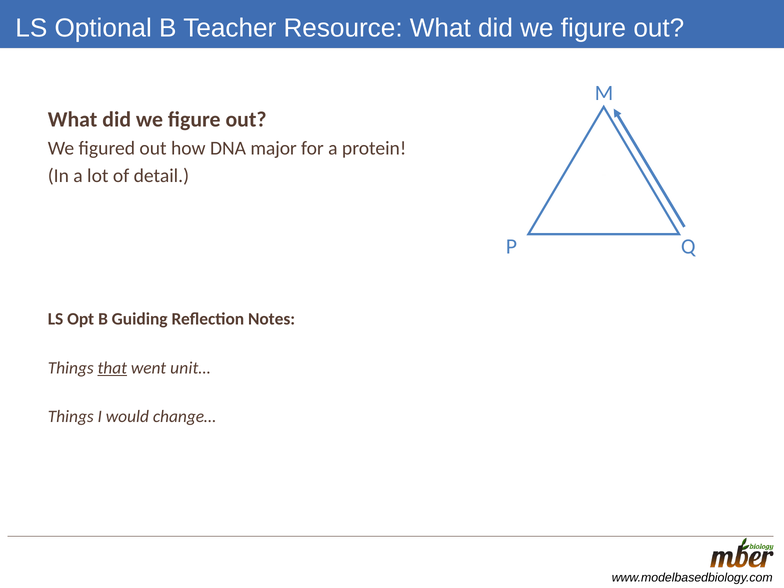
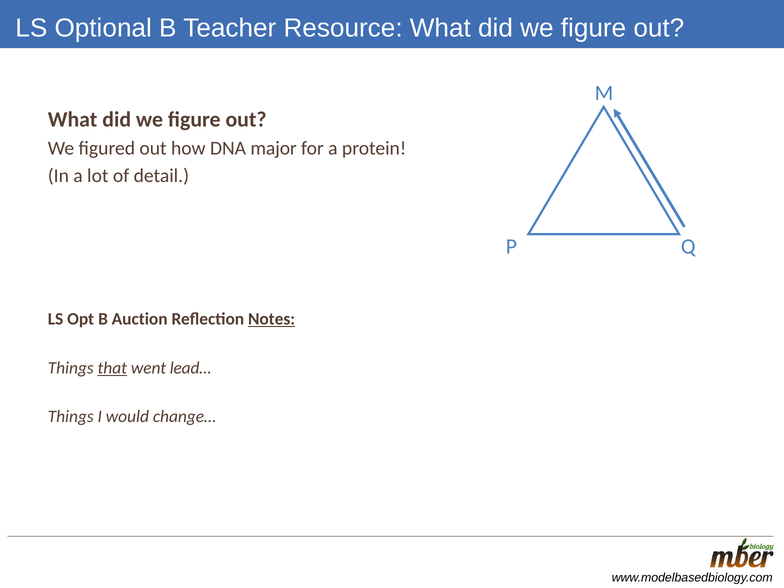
Guiding: Guiding -> Auction
Notes underline: none -> present
unit…: unit… -> lead…
